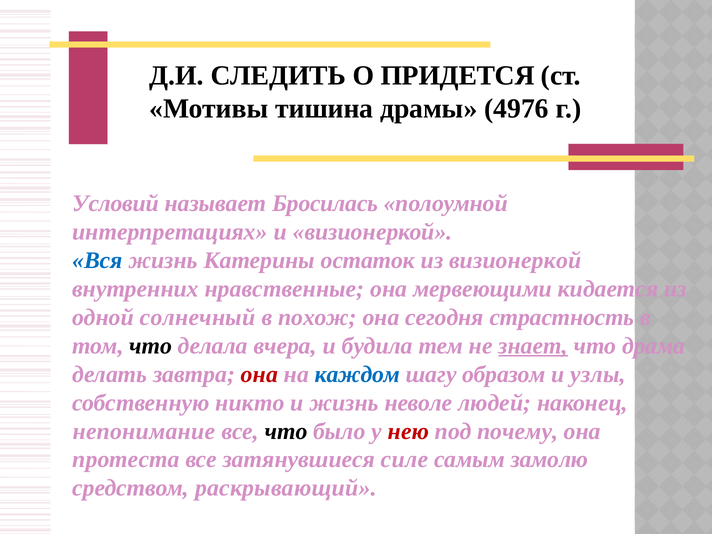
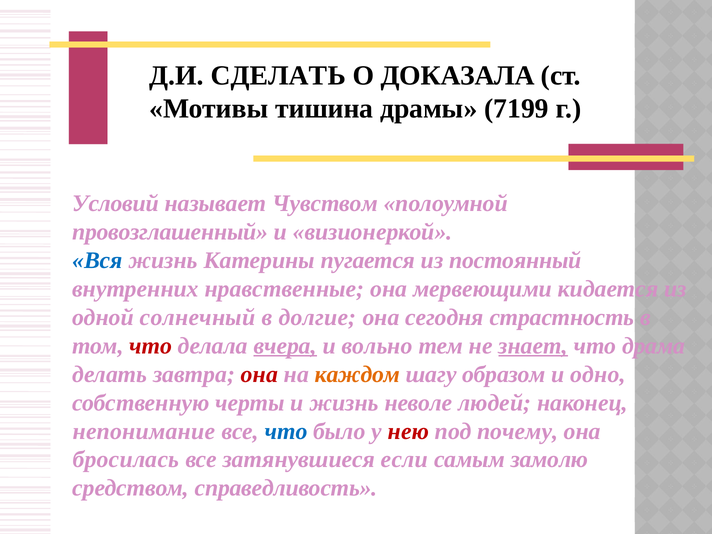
СЛЕДИТЬ: СЛЕДИТЬ -> СДЕЛАТЬ
ПРИДЕТСЯ: ПРИДЕТСЯ -> ДОКАЗАЛА
4976: 4976 -> 7199
Бросилась: Бросилась -> Чувством
интерпретациях: интерпретациях -> провозглашенный
остаток: остаток -> пугается
из визионеркой: визионеркой -> постоянный
похож: похож -> долгие
что at (151, 346) colour: black -> red
вчера underline: none -> present
будила: будила -> вольно
каждом colour: blue -> orange
узлы: узлы -> одно
никто: никто -> черты
что at (286, 431) colour: black -> blue
протеста: протеста -> бросилась
силе: силе -> если
раскрывающий: раскрывающий -> справедливость
